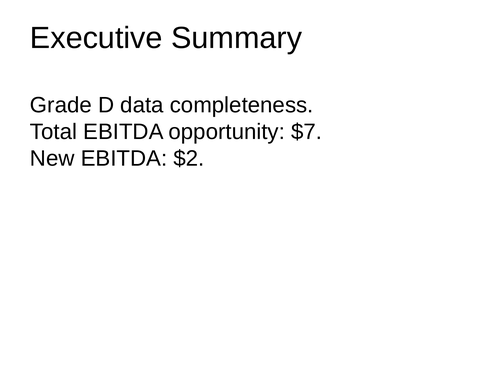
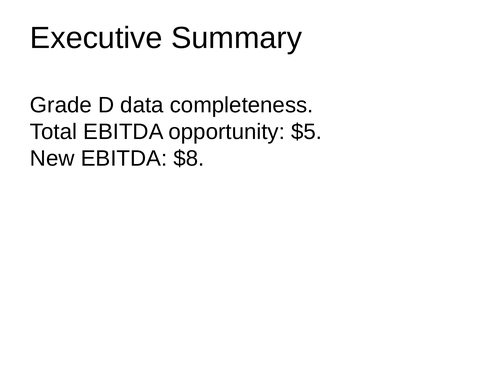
$7: $7 -> $5
$2: $2 -> $8
